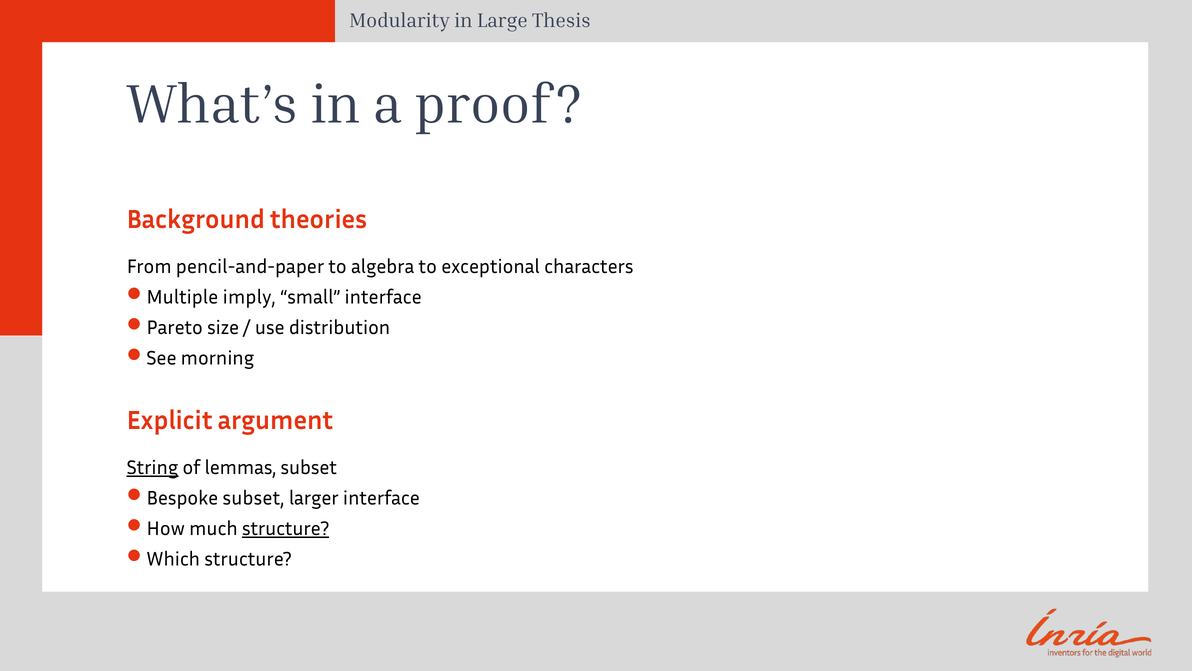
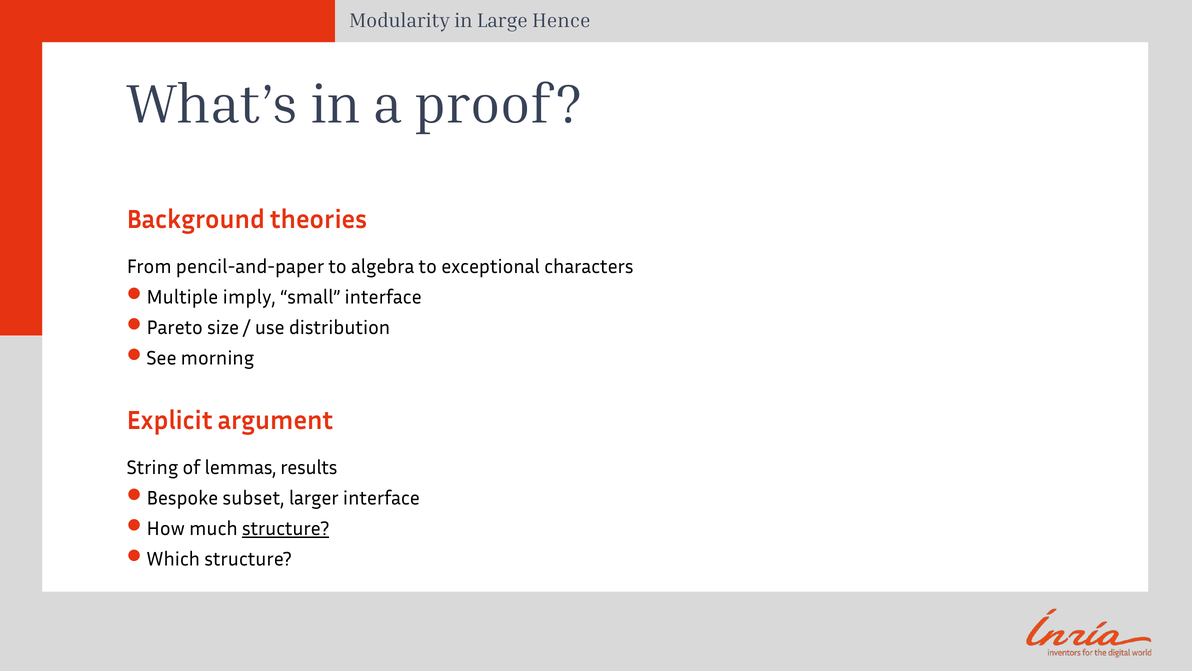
Thesis: Thesis -> Hence
String underline: present -> none
lemmas subset: subset -> results
